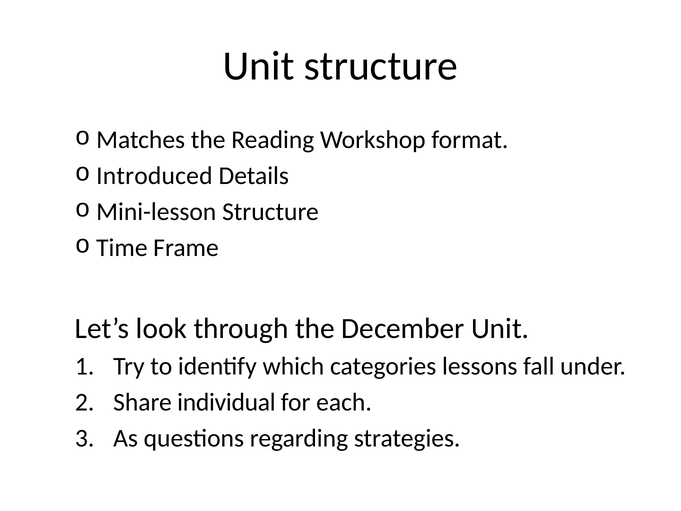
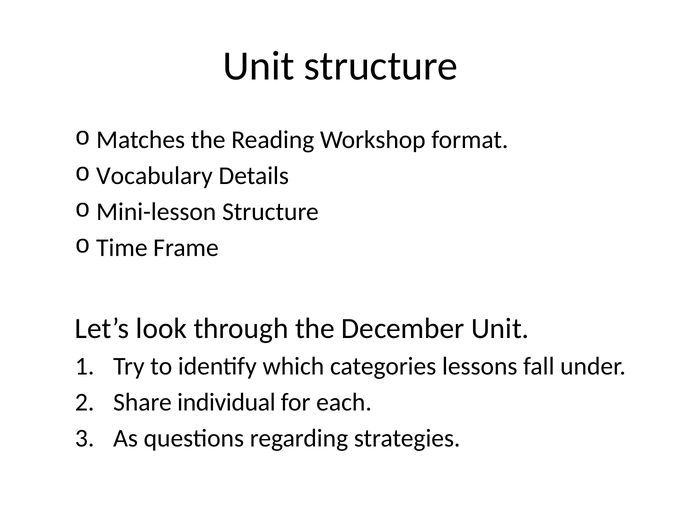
Introduced: Introduced -> Vocabulary
